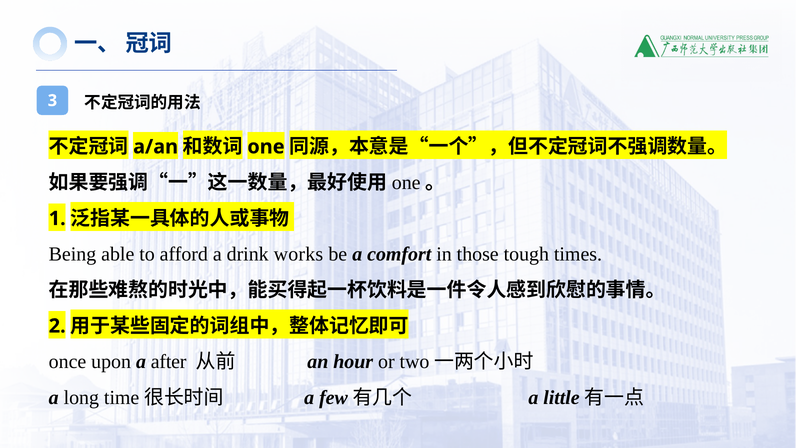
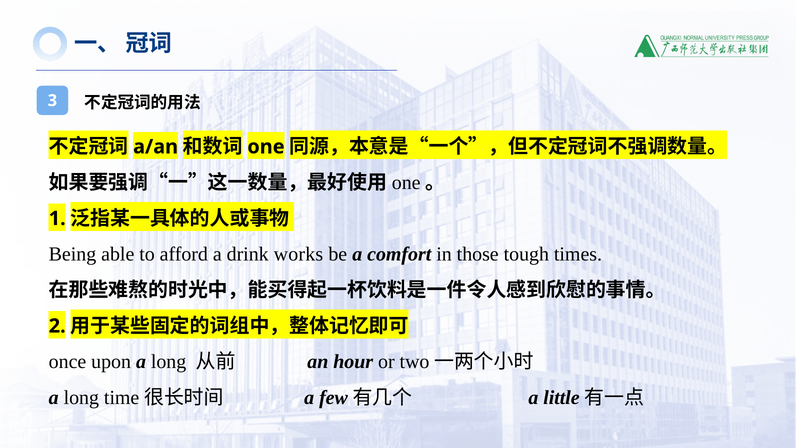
upon a after: after -> long
